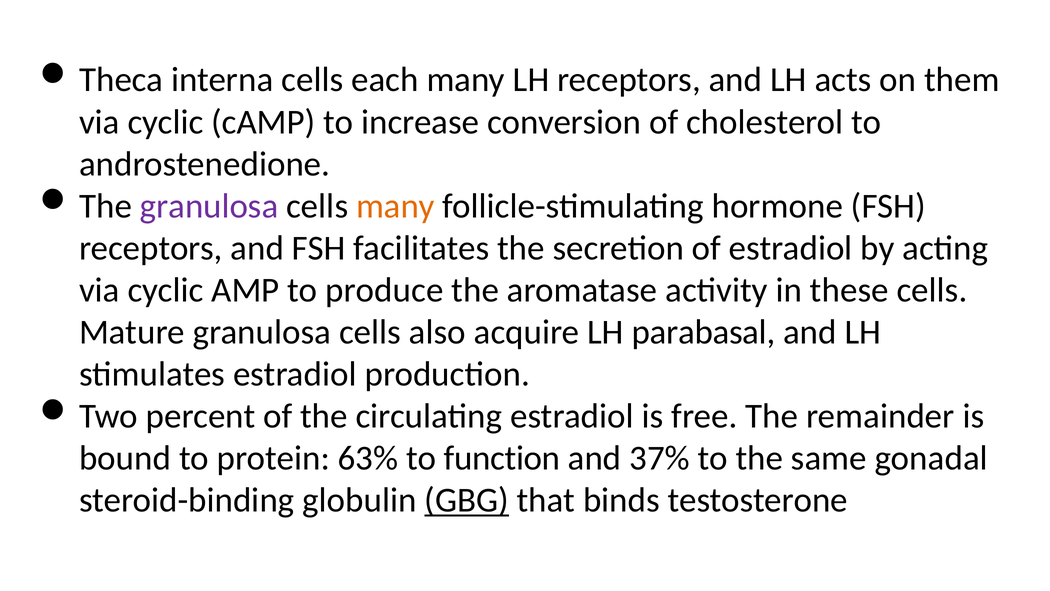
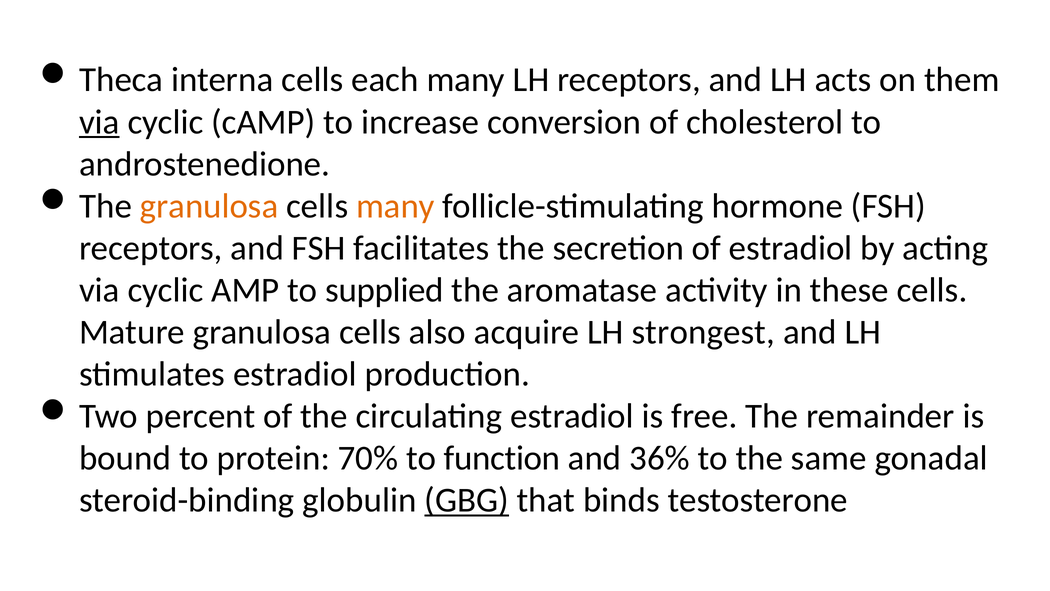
via at (99, 122) underline: none -> present
granulosa at (209, 206) colour: purple -> orange
produce: produce -> supplied
parabasal: parabasal -> strongest
63%: 63% -> 70%
37%: 37% -> 36%
